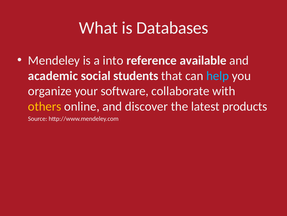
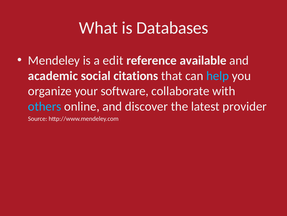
into: into -> edit
students: students -> citations
others colour: yellow -> light blue
products: products -> provider
